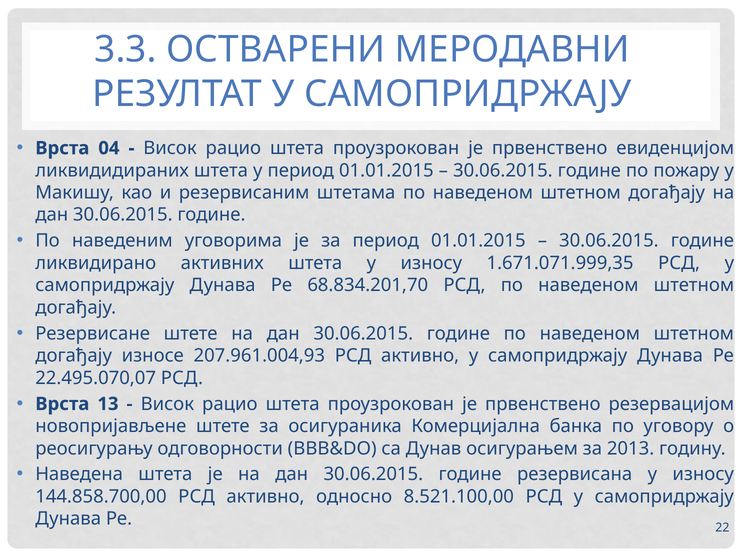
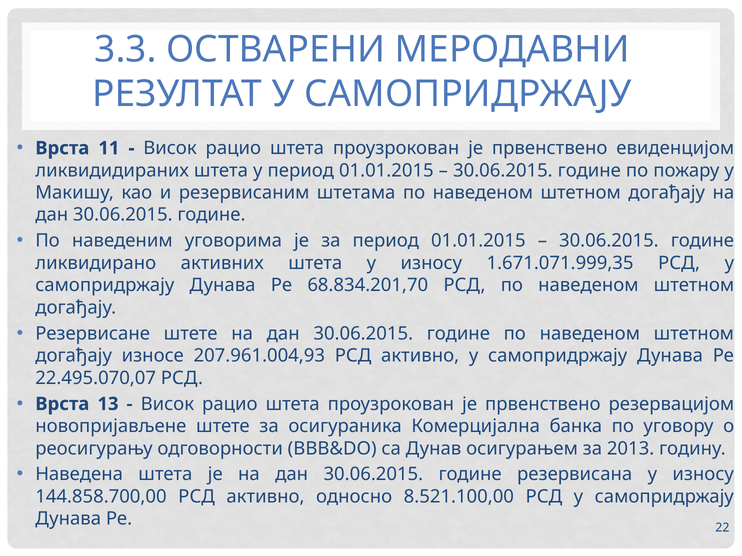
04: 04 -> 11
